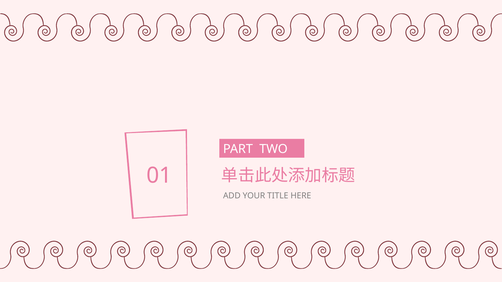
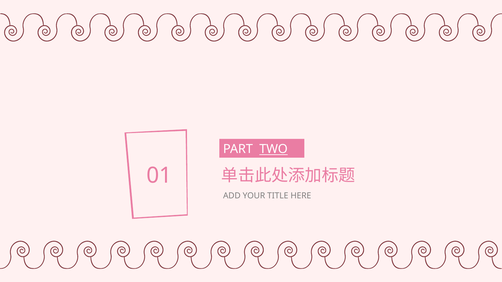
TWO underline: none -> present
